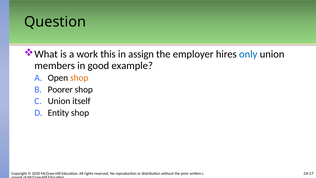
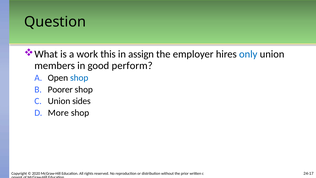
example: example -> perform
shop at (79, 78) colour: orange -> blue
itself: itself -> sides
Entity: Entity -> More
